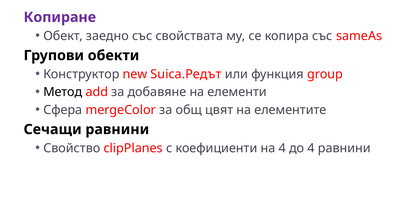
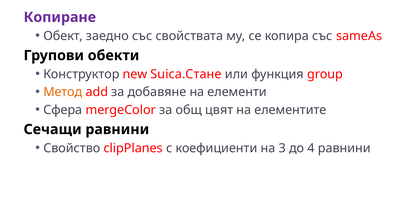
Suica.Редът: Suica.Редът -> Suica.Стане
Метод colour: black -> orange
на 4: 4 -> 3
